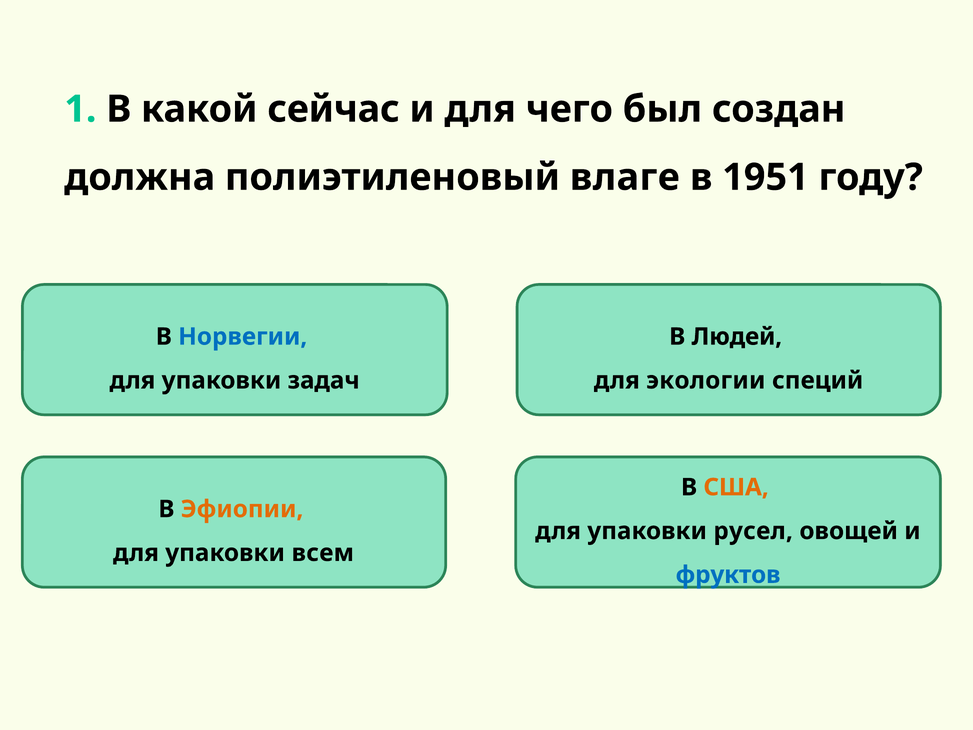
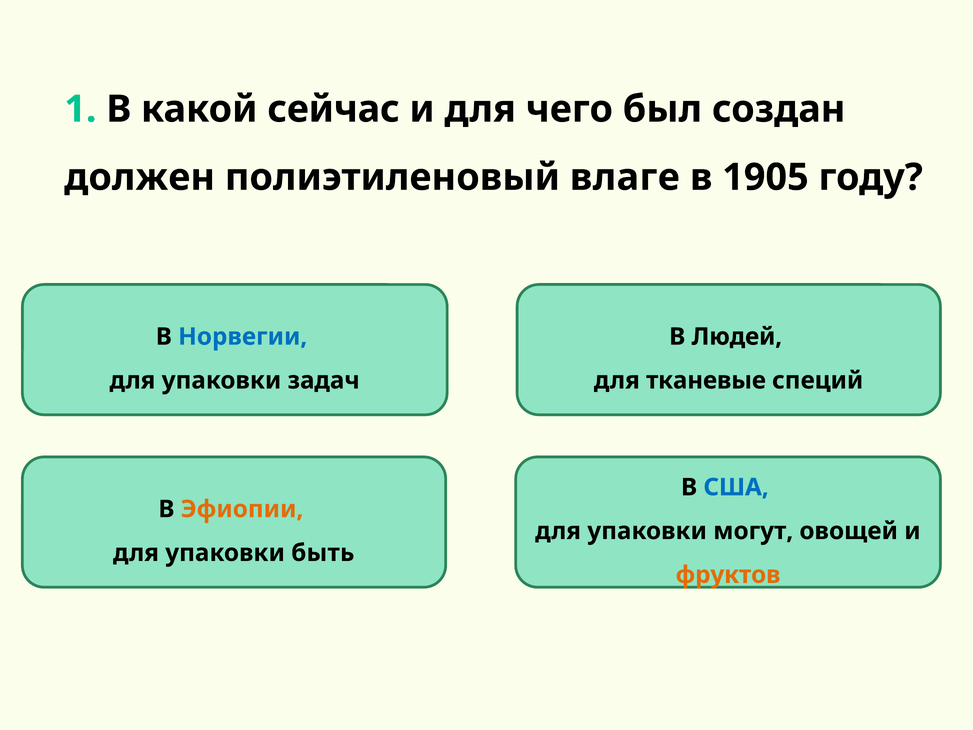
должна: должна -> должен
1951: 1951 -> 1905
экологии: экологии -> тканевые
США colour: orange -> blue
русел: русел -> могут
всем: всем -> быть
фруктов colour: blue -> orange
